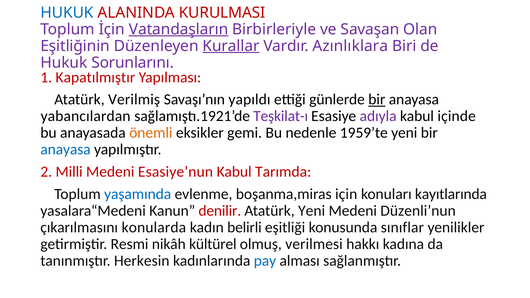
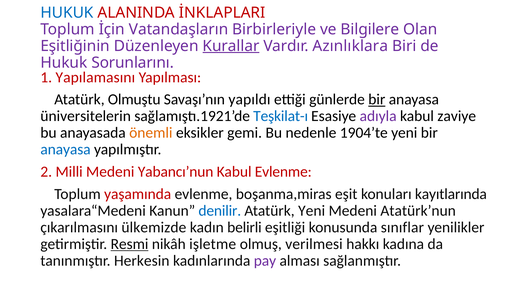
KURULMASI: KURULMASI -> İNKLAPLARI
Vatandaşların underline: present -> none
Savaşan: Savaşan -> Bilgilere
Kapatılmıştır: Kapatılmıştır -> Yapılamasını
Verilmiş: Verilmiş -> Olmuştu
yabancılardan: yabancılardan -> üniversitelerin
Teşkilat-ı colour: purple -> blue
içinde: içinde -> zaviye
1959’te: 1959’te -> 1904’te
Esasiye’nun: Esasiye’nun -> Yabancı’nun
Kabul Tarımda: Tarımda -> Evlenme
yaşamında colour: blue -> red
için: için -> eşit
denilir colour: red -> blue
Düzenli’nun: Düzenli’nun -> Atatürk’nun
konularda: konularda -> ülkemizde
Resmi underline: none -> present
kültürel: kültürel -> işletme
pay colour: blue -> purple
